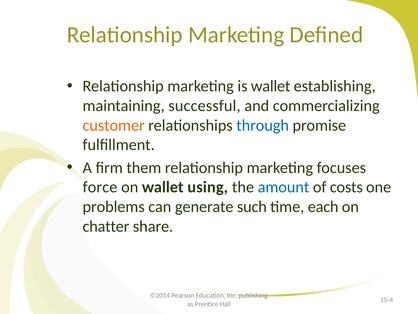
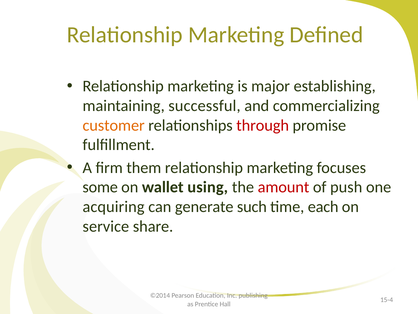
is wallet: wallet -> major
through colour: blue -> red
force: force -> some
amount colour: blue -> red
costs: costs -> push
problems: problems -> acquiring
chatter: chatter -> service
